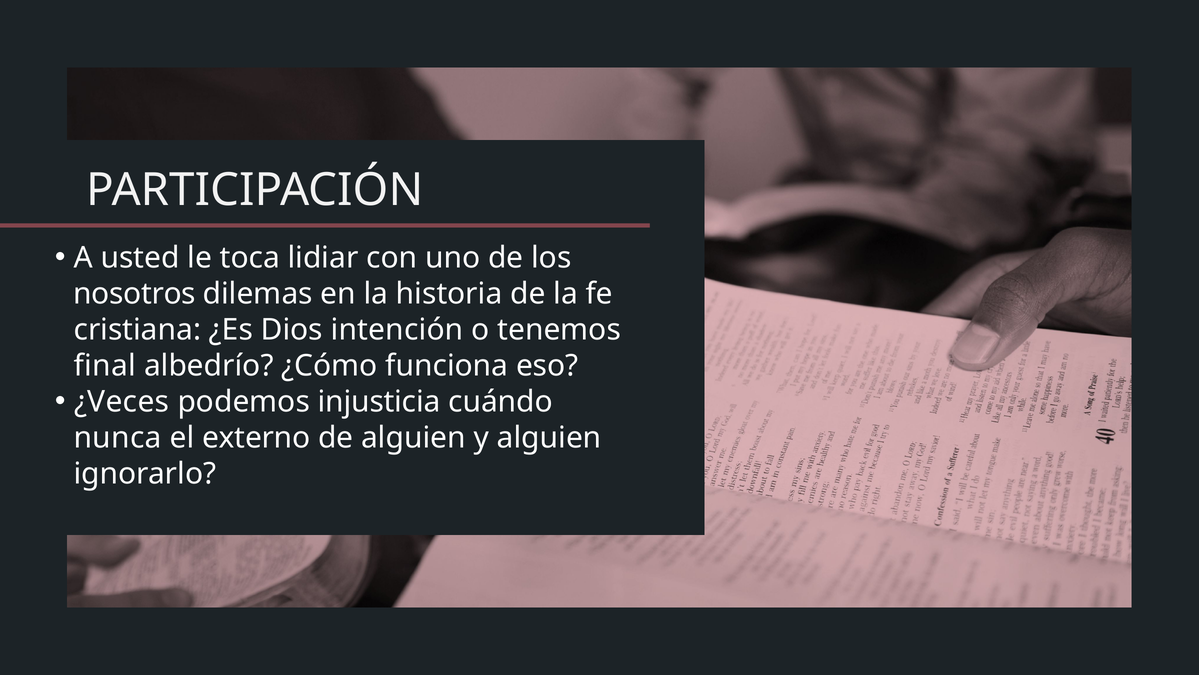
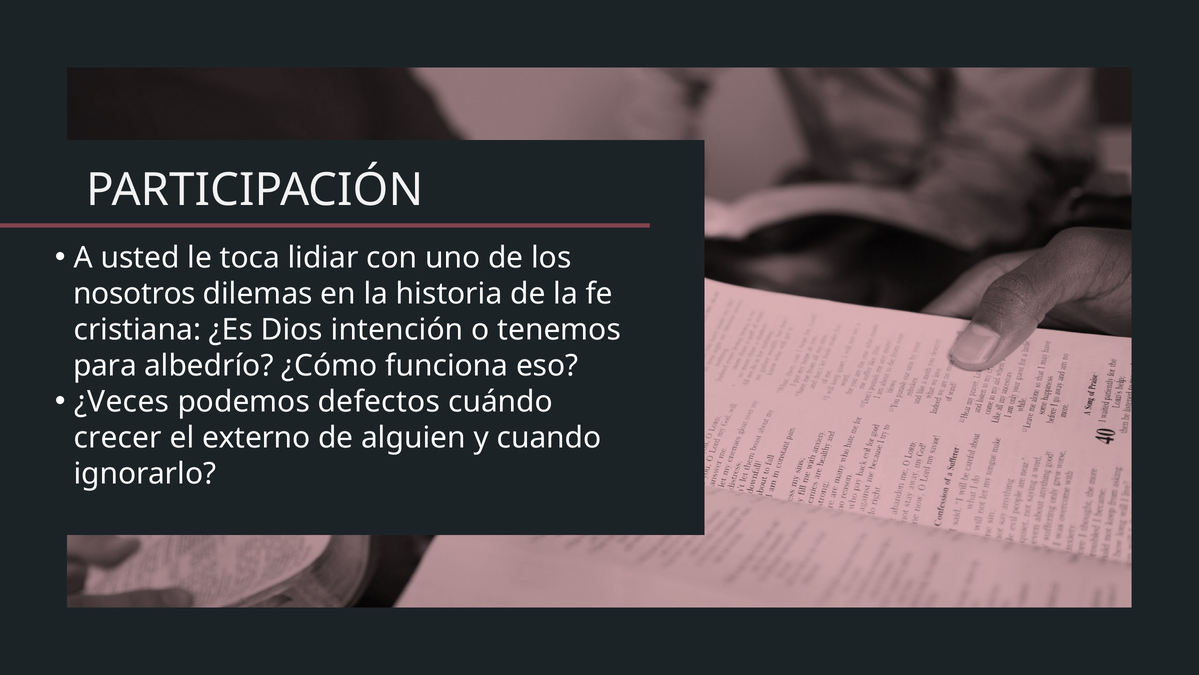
final: final -> para
injusticia: injusticia -> defectos
nunca: nunca -> crecer
y alguien: alguien -> cuando
